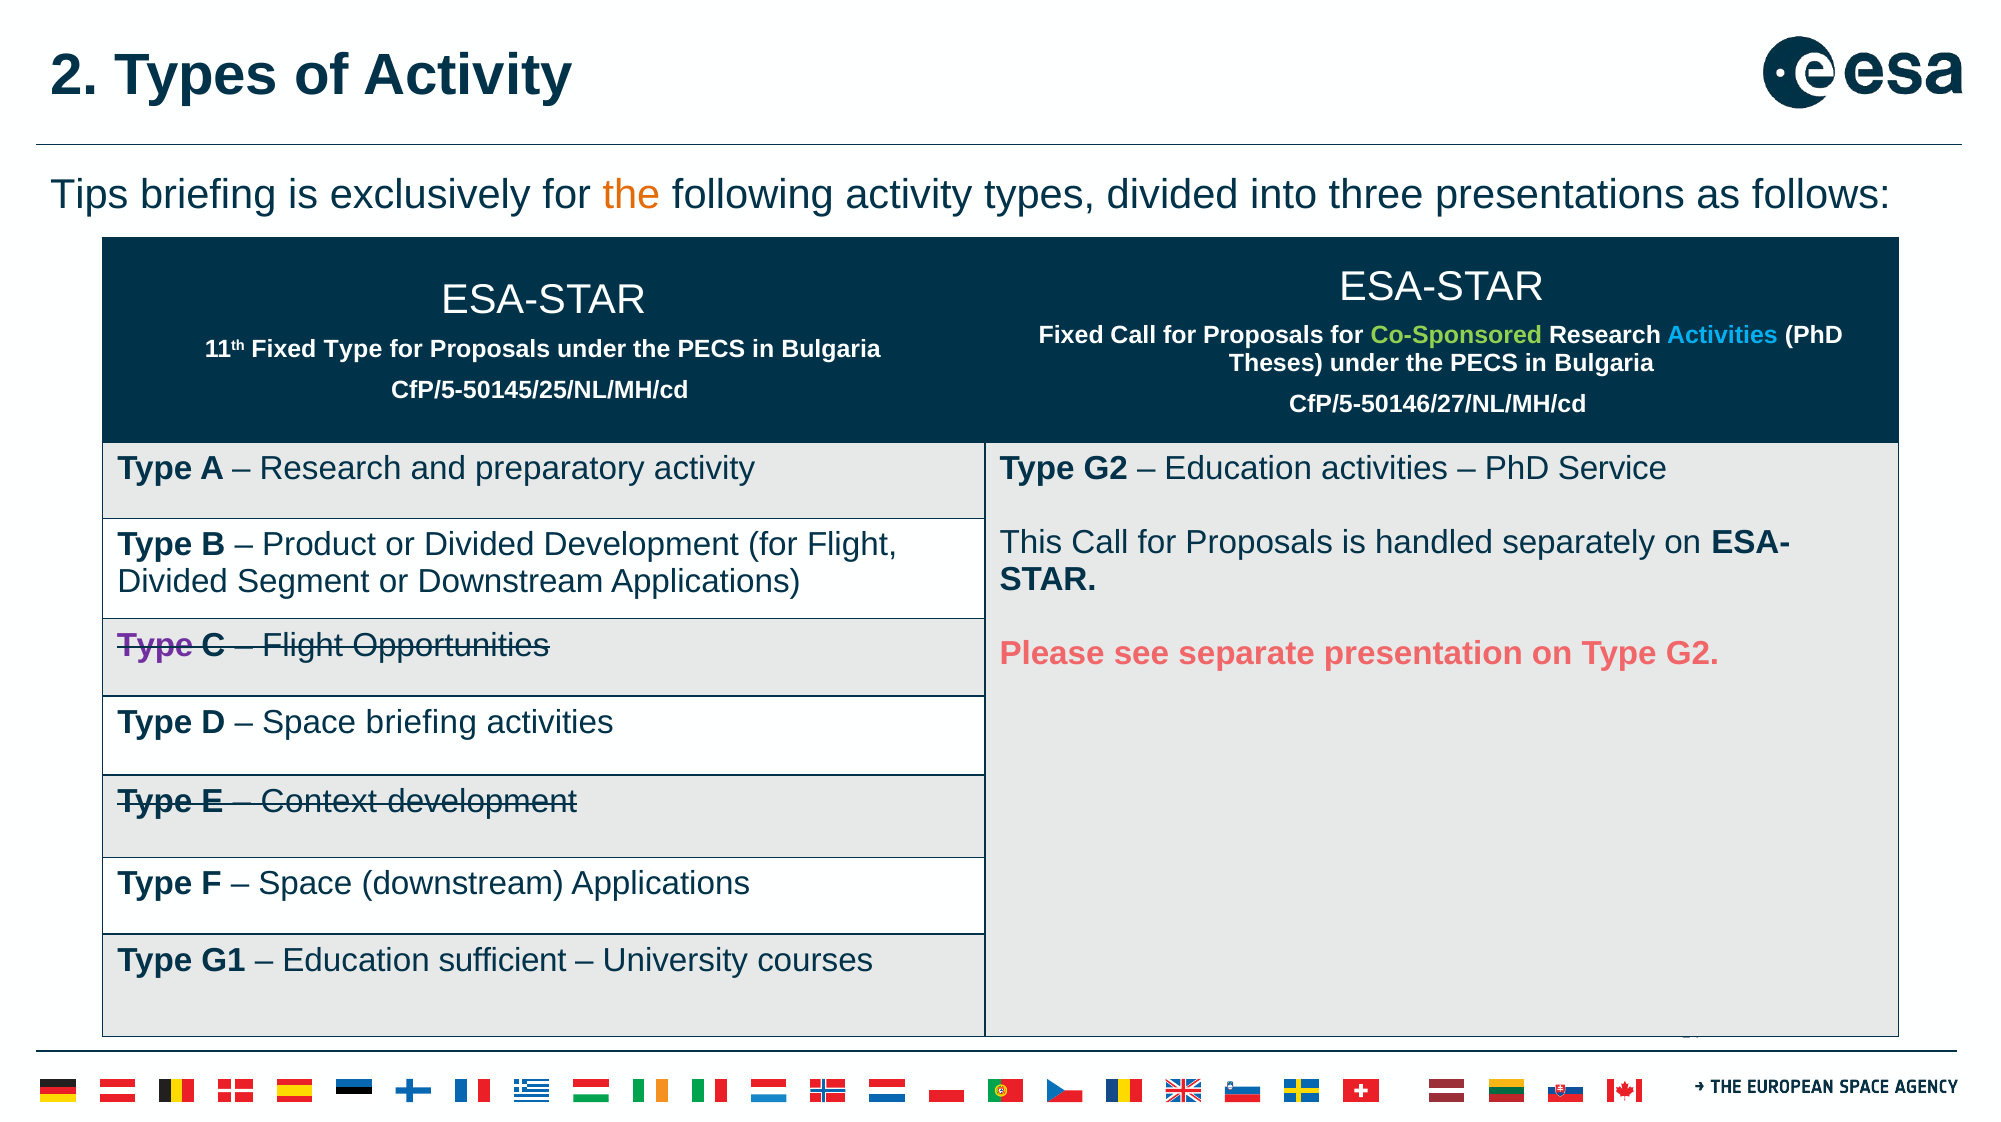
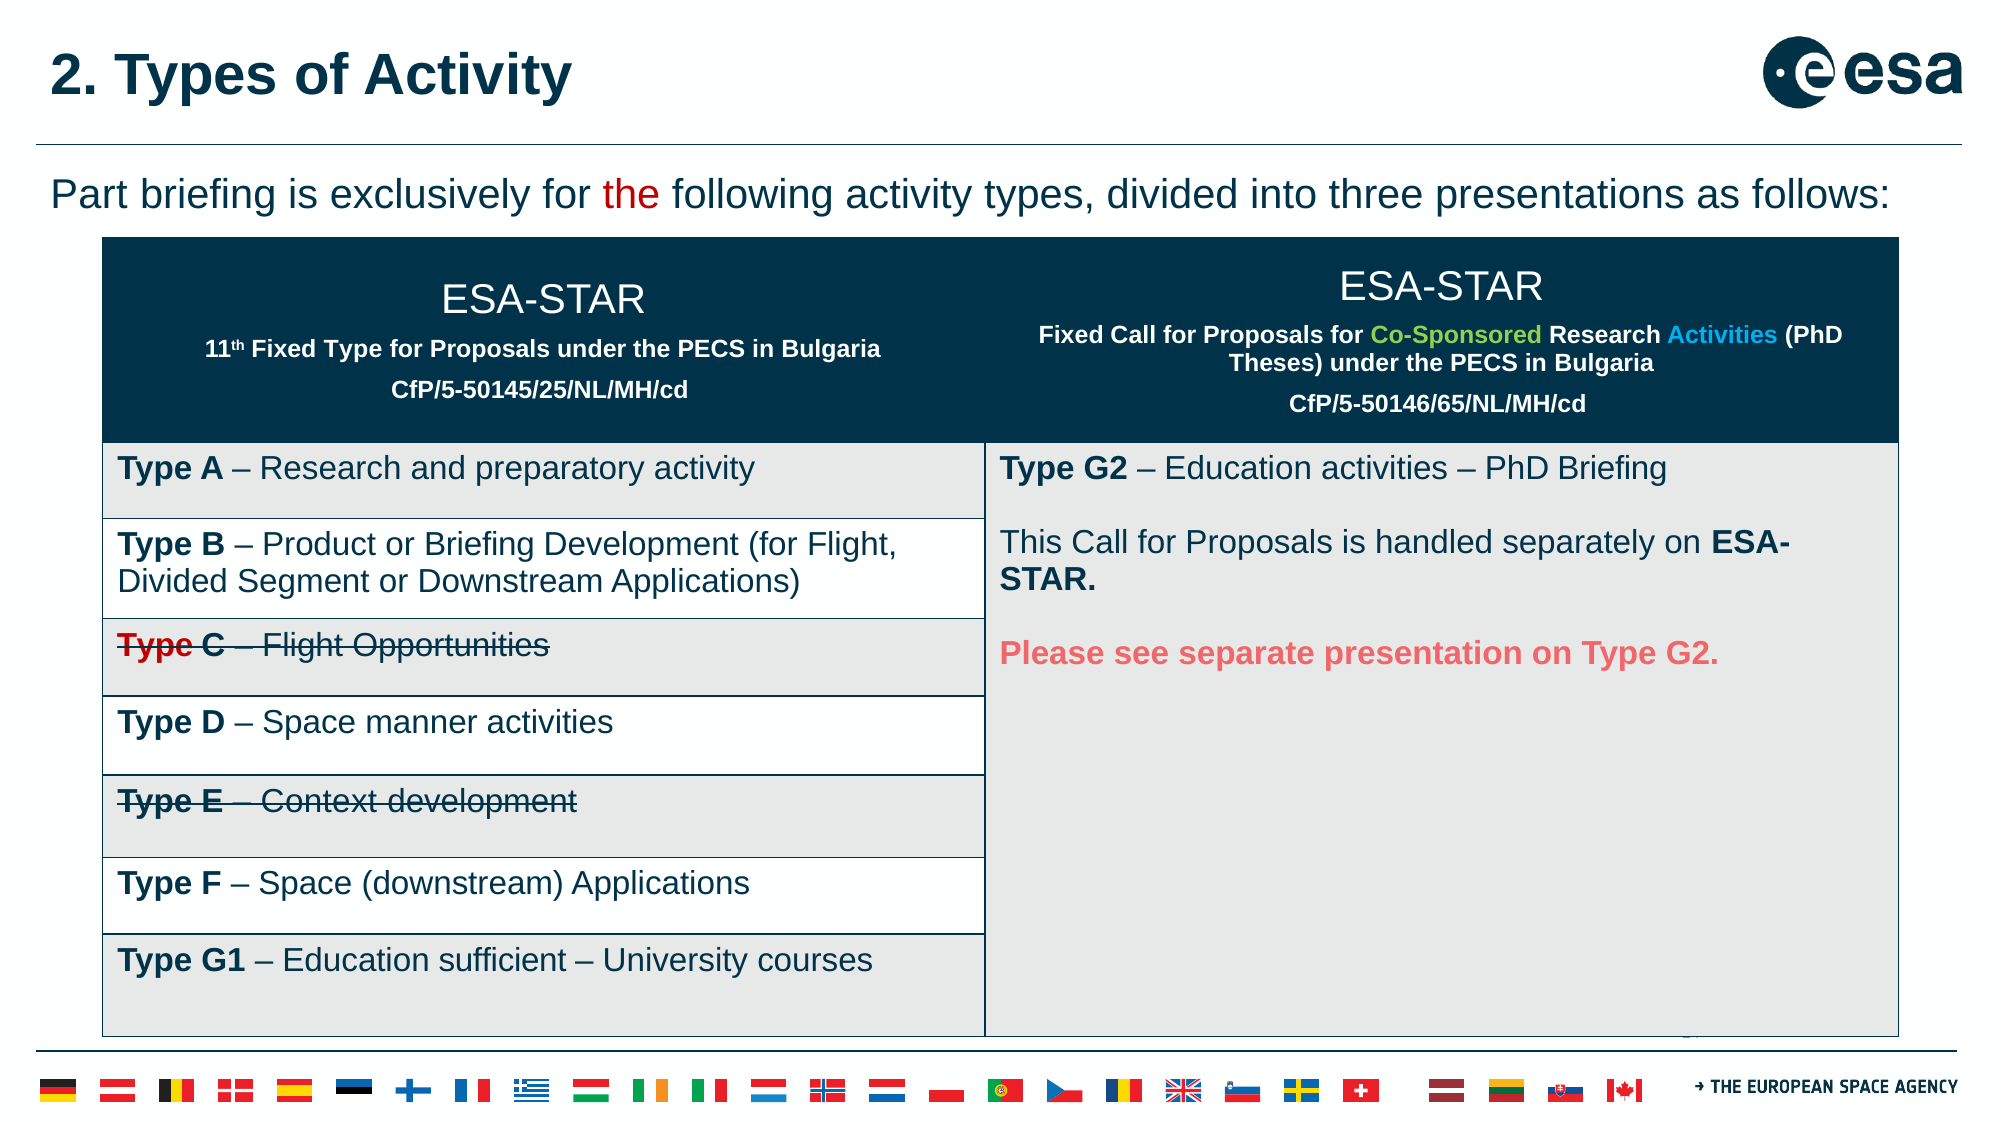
Tips: Tips -> Part
the at (631, 195) colour: orange -> red
CfP/5-50146/27/NL/MH/cd: CfP/5-50146/27/NL/MH/cd -> CfP/5-50146/65/NL/MH/cd
PhD Service: Service -> Briefing
or Divided: Divided -> Briefing
Type at (155, 645) colour: purple -> red
Space briefing: briefing -> manner
